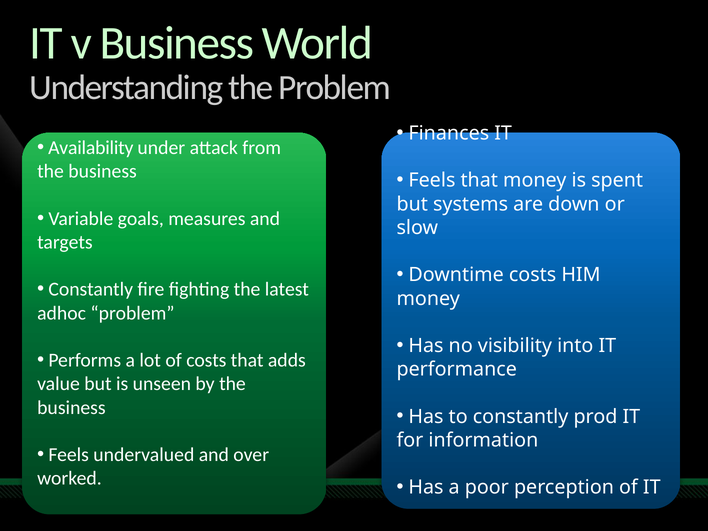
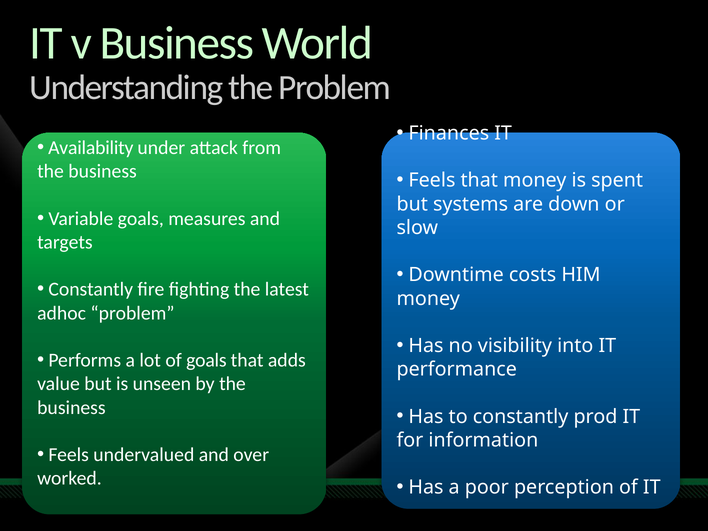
of costs: costs -> goals
